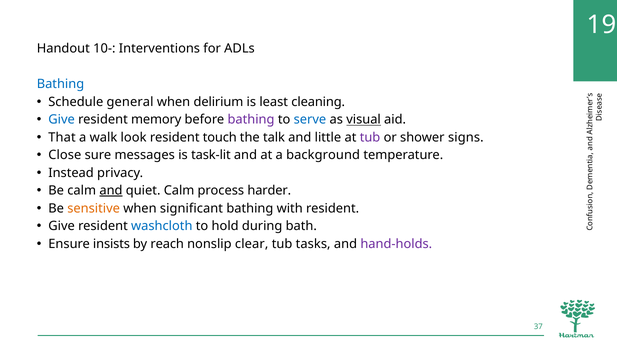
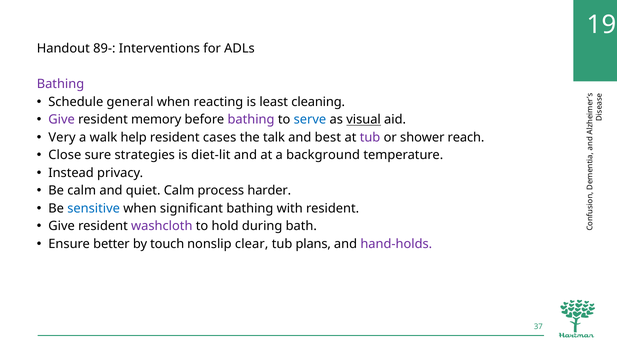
10-: 10- -> 89-
Bathing at (60, 84) colour: blue -> purple
delirium: delirium -> reacting
Give at (62, 120) colour: blue -> purple
That: That -> Very
look: look -> help
touch: touch -> cases
little: little -> best
signs: signs -> reach
messages: messages -> strategies
task-lit: task-lit -> diet-lit
and at (111, 191) underline: present -> none
sensitive colour: orange -> blue
washcloth colour: blue -> purple
insists: insists -> better
reach: reach -> touch
tasks: tasks -> plans
